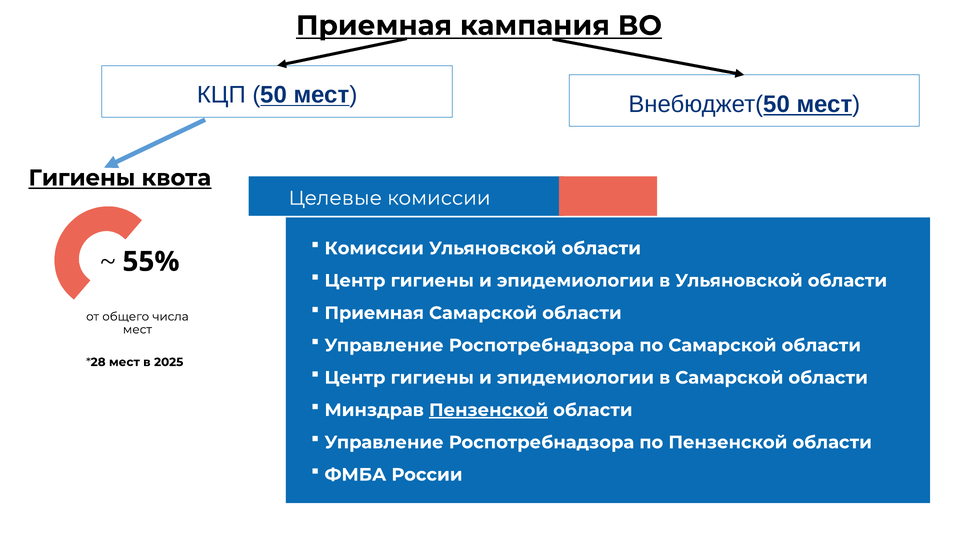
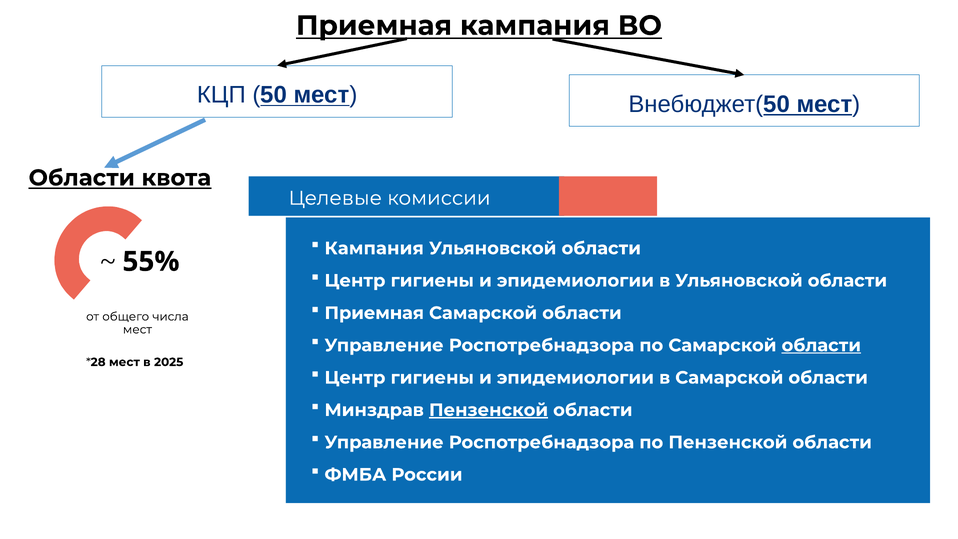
Гигиены at (82, 178): Гигиены -> Области
Комиссии at (374, 248): Комиссии -> Кампания
области at (821, 345) underline: none -> present
